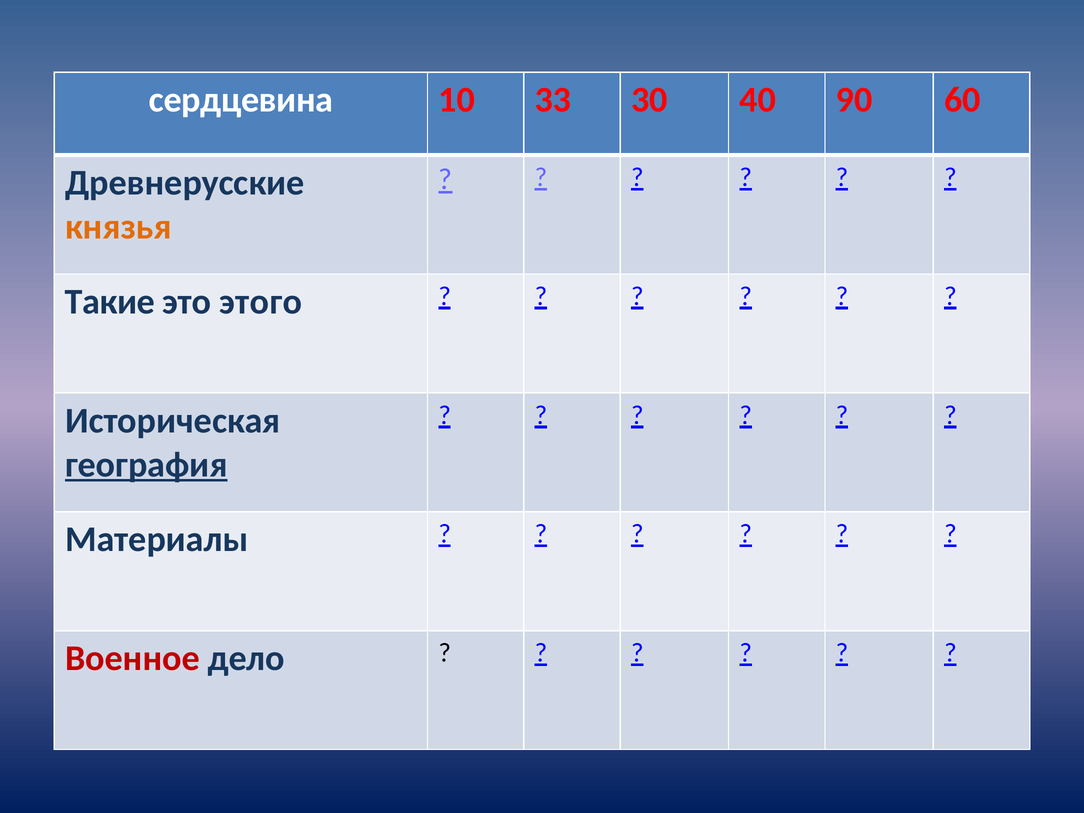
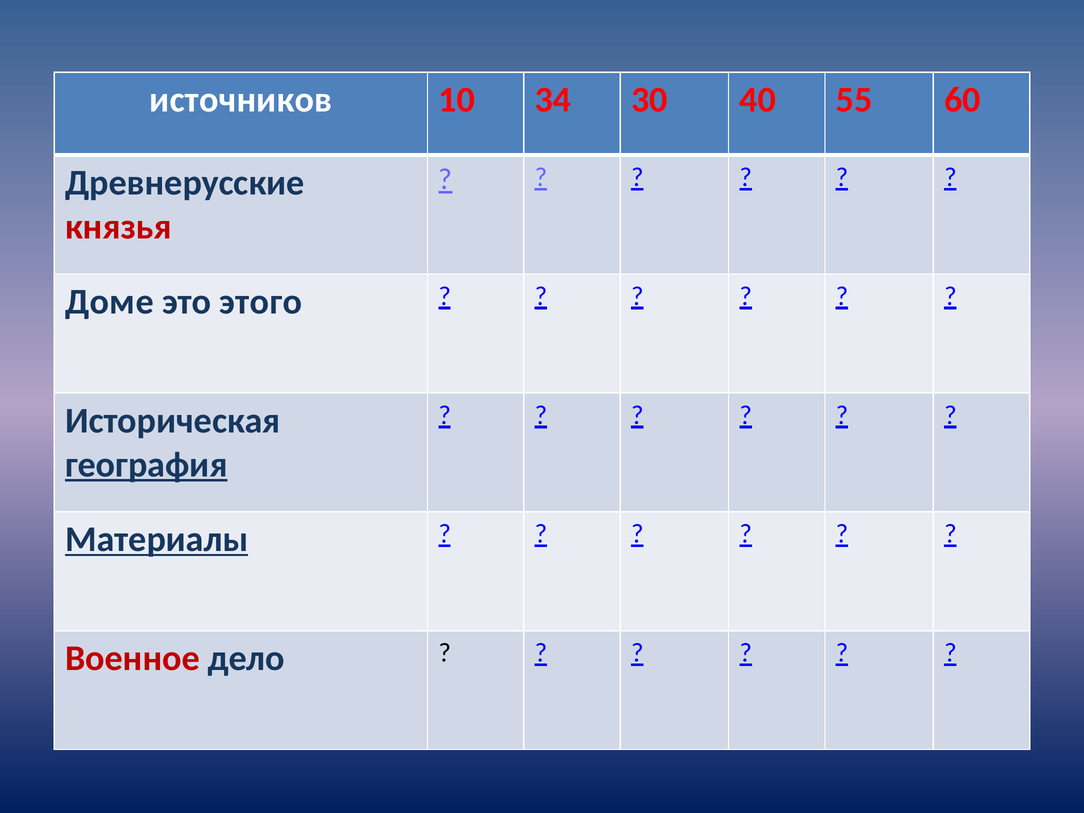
сердцевина: сердцевина -> источников
33: 33 -> 34
90: 90 -> 55
князья colour: orange -> red
Такие: Такие -> Доме
Материалы underline: none -> present
